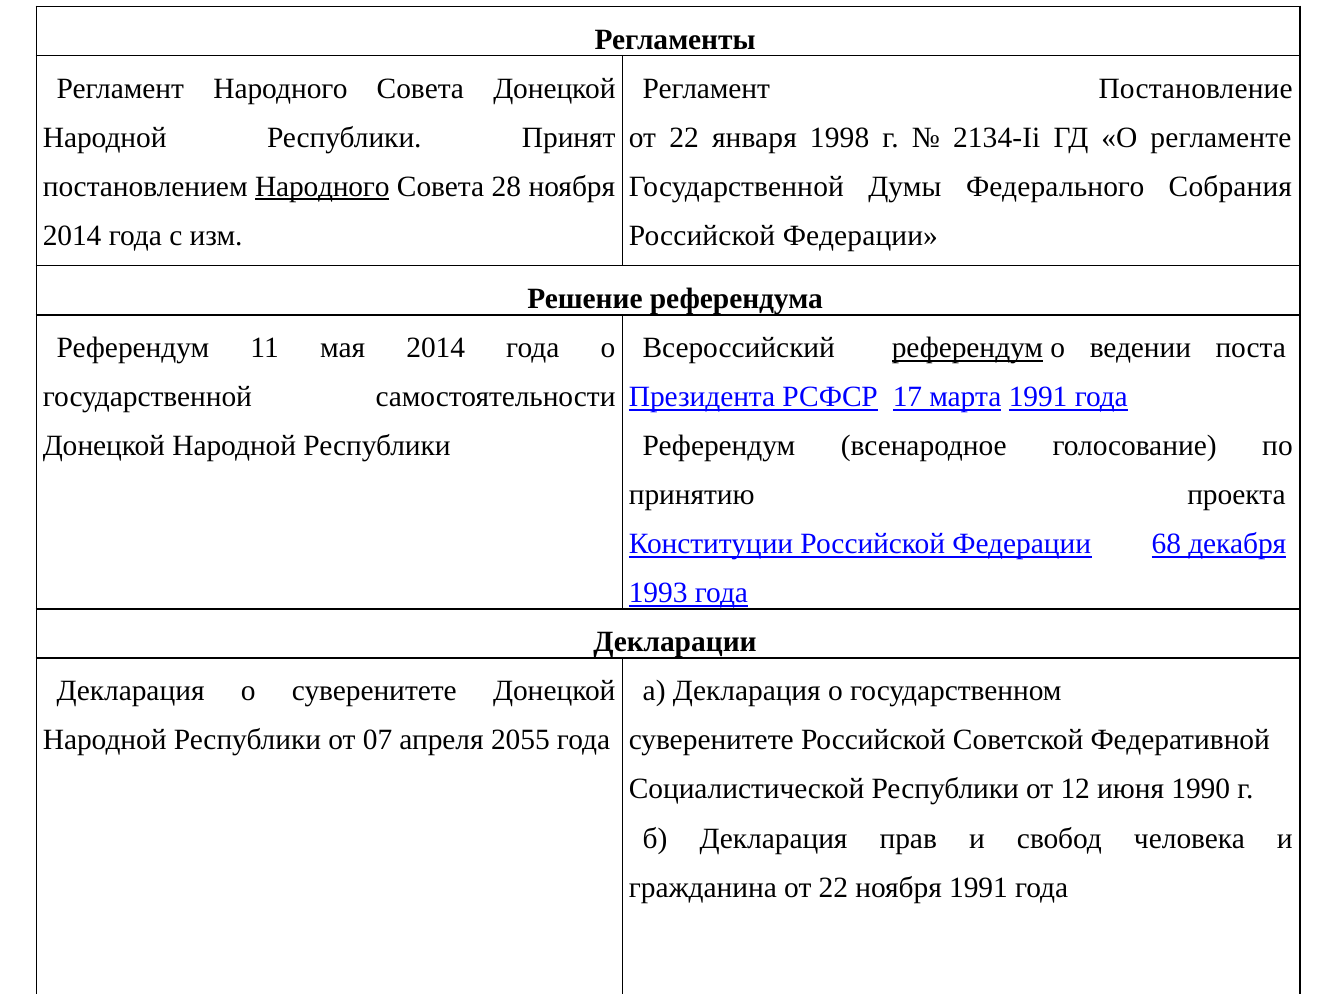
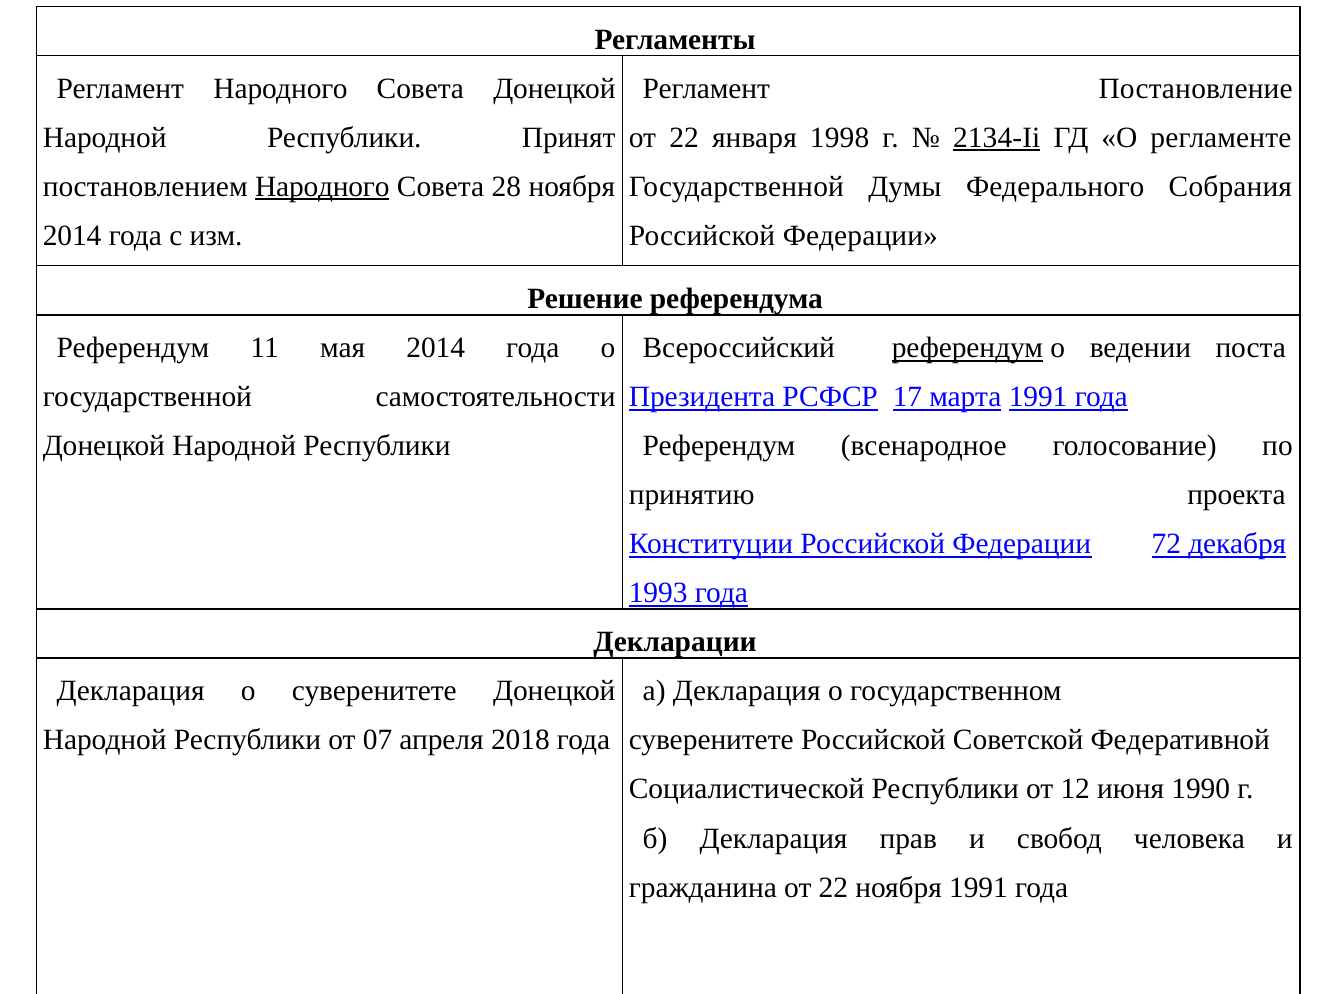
2134-Ii underline: none -> present
68: 68 -> 72
2055: 2055 -> 2018
